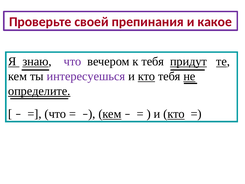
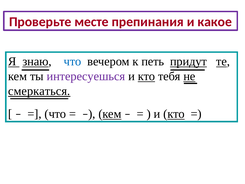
своей: своей -> месте
что at (72, 61) colour: purple -> blue
к тебя: тебя -> петь
определите: определите -> смеркаться
